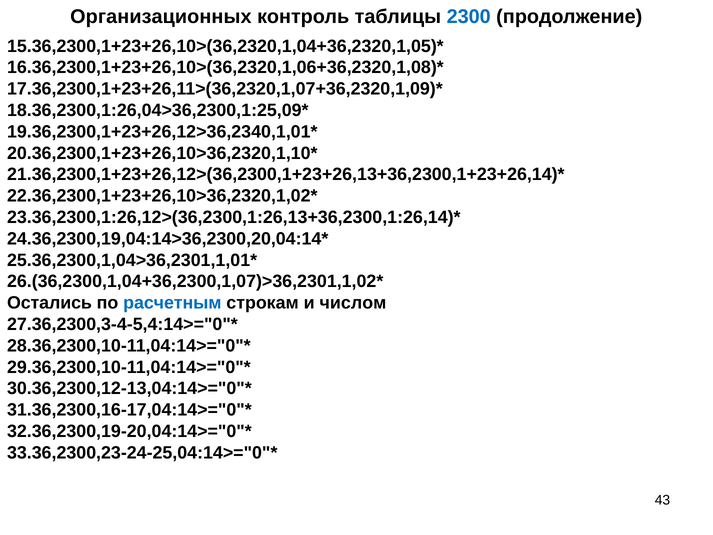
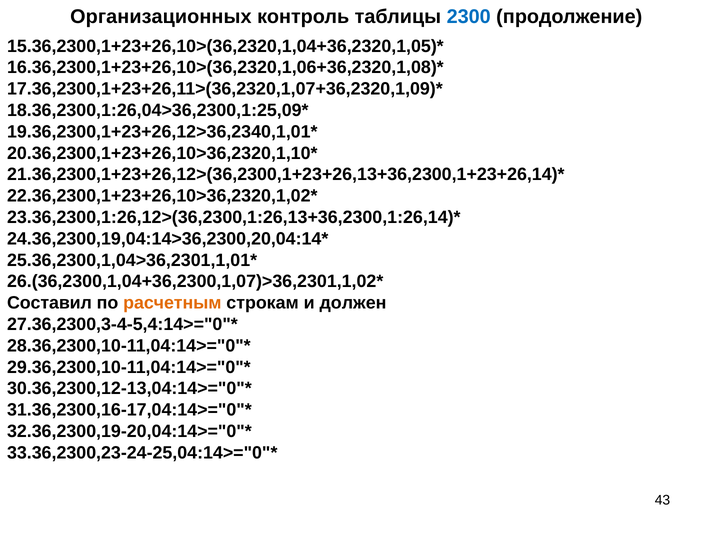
Остались: Остались -> Составил
расчетным colour: blue -> orange
числом: числом -> должен
